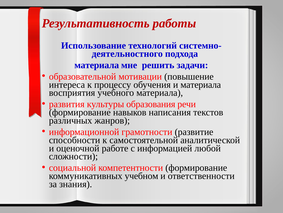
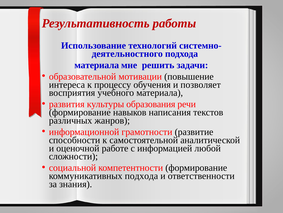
и материала: материала -> позволяет
коммуникативных учебном: учебном -> подхода
